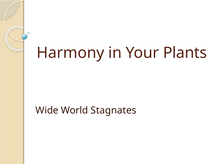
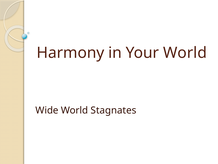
Your Plants: Plants -> World
